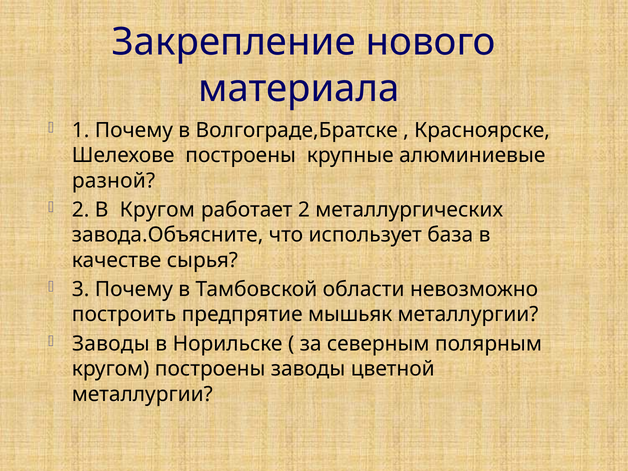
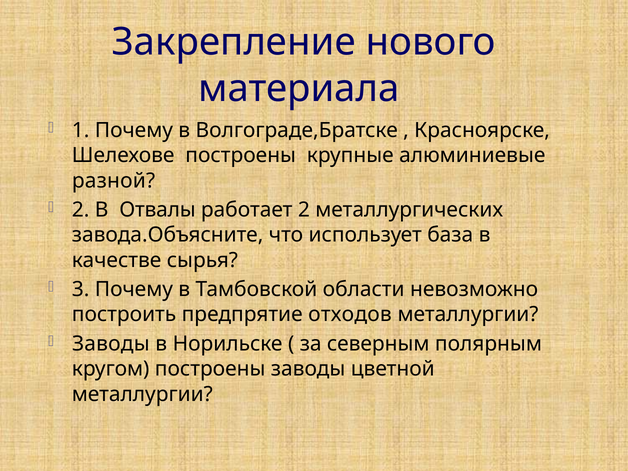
В Кругом: Кругом -> Отвалы
мышьяк: мышьяк -> отходов
